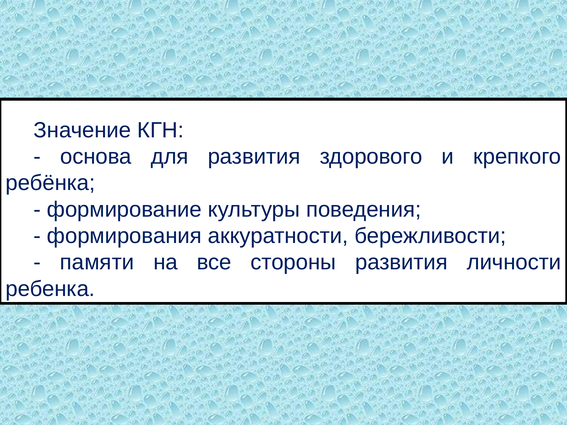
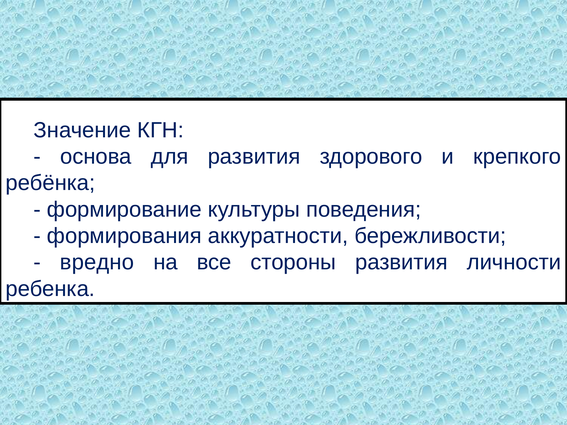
памяти: памяти -> вредно
